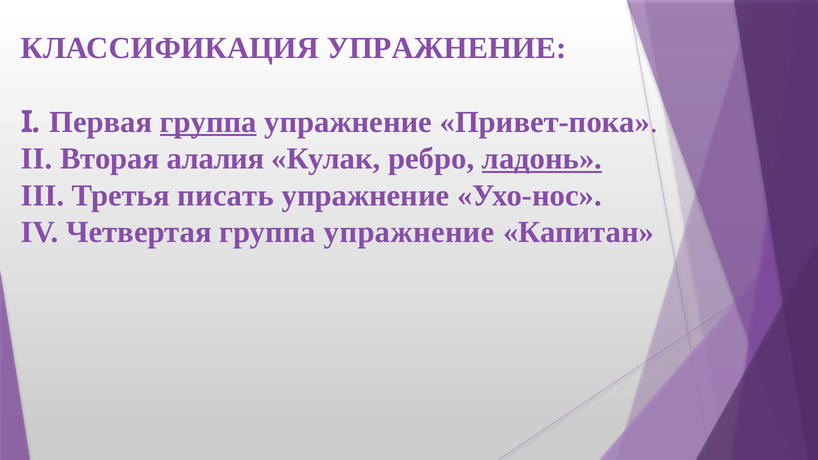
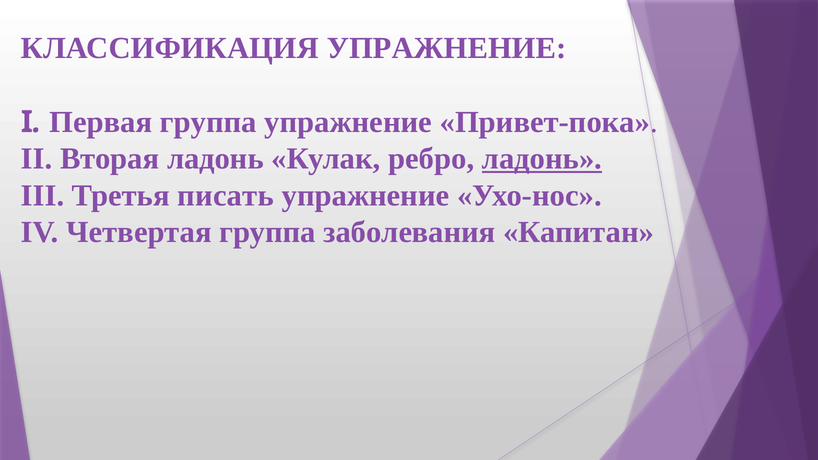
группа at (208, 122) underline: present -> none
Вторая алалия: алалия -> ладонь
Четвертая группа упражнение: упражнение -> заболевания
